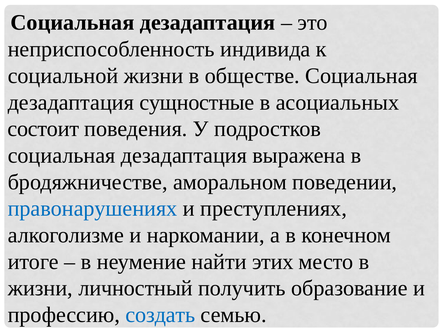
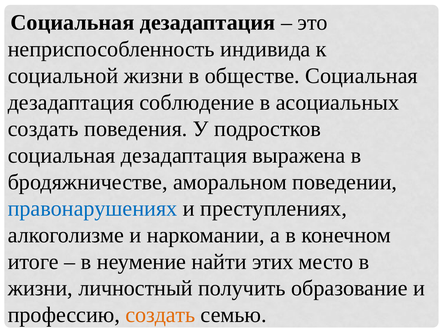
сущностные: сущностные -> соблюдение
состоит at (43, 129): состоит -> создать
создать at (160, 315) colour: blue -> orange
